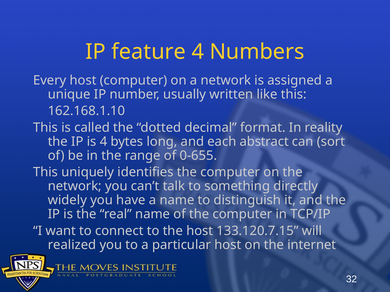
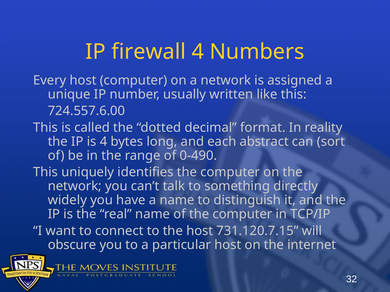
feature: feature -> firewall
162.168.1.10: 162.168.1.10 -> 724.557.6.00
0-655: 0-655 -> 0-490
133.120.7.15: 133.120.7.15 -> 731.120.7.15
realized: realized -> obscure
